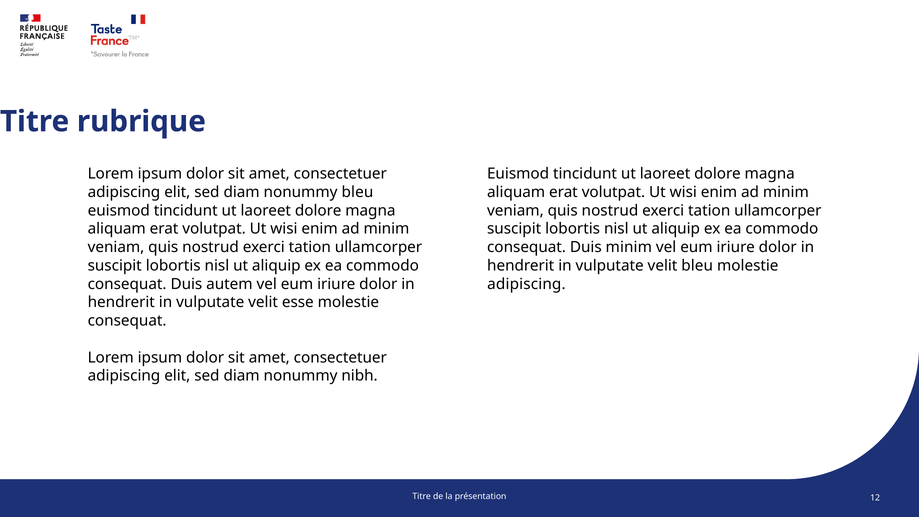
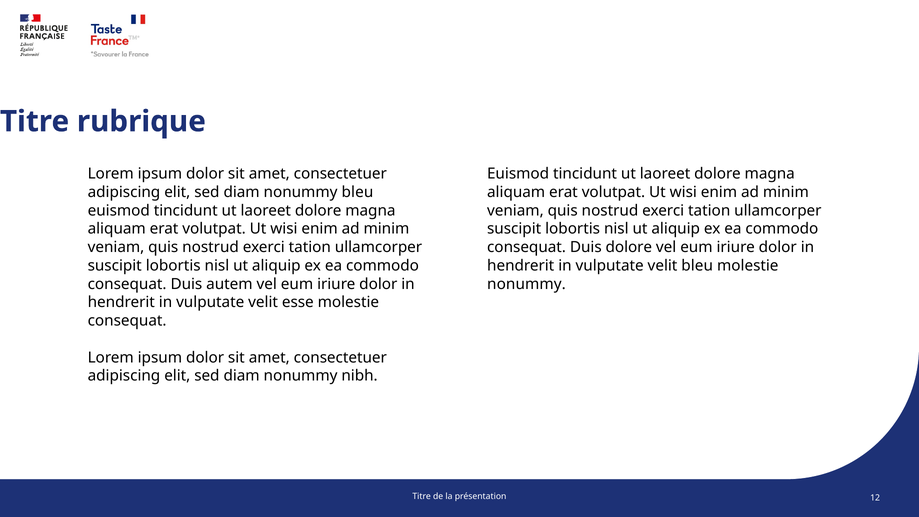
Duis minim: minim -> dolore
adipiscing at (526, 284): adipiscing -> nonummy
